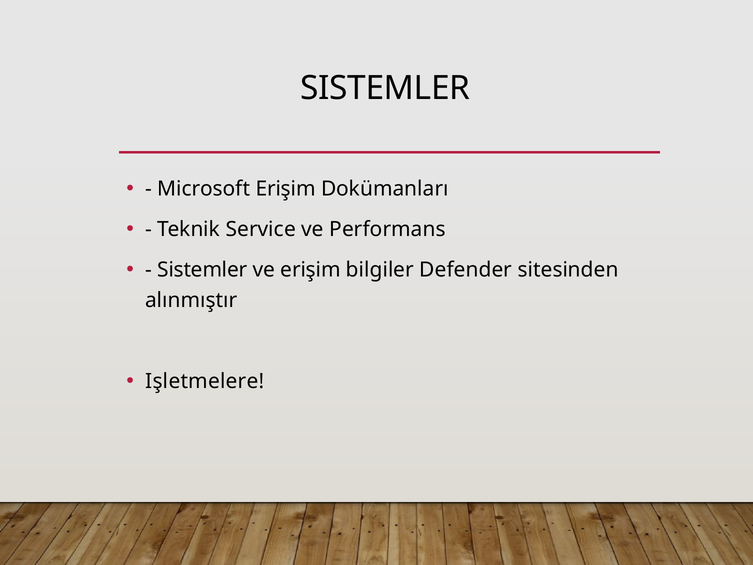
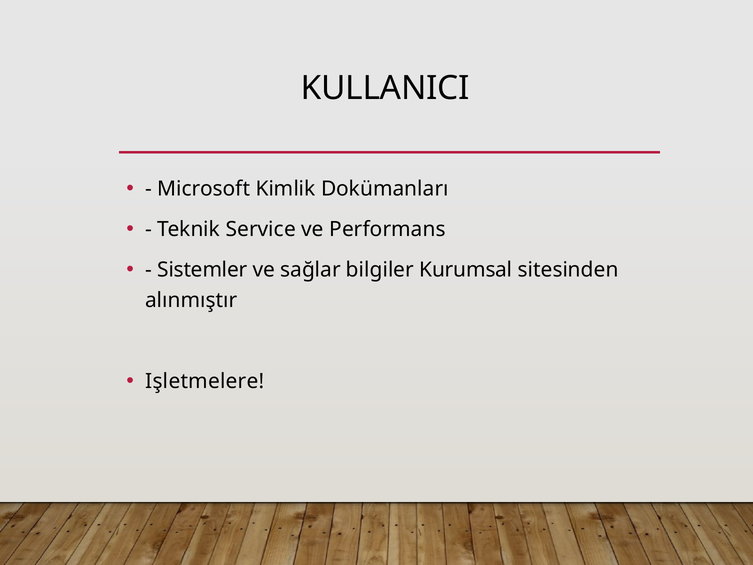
SISTEMLER at (385, 88): SISTEMLER -> KULLANICI
Microsoft Erişim: Erişim -> Kimlik
ve erişim: erişim -> sağlar
Defender: Defender -> Kurumsal
